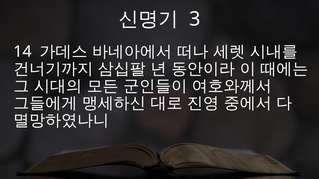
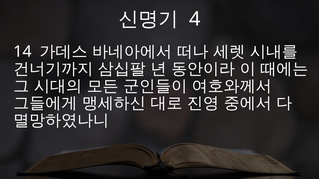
3: 3 -> 4
